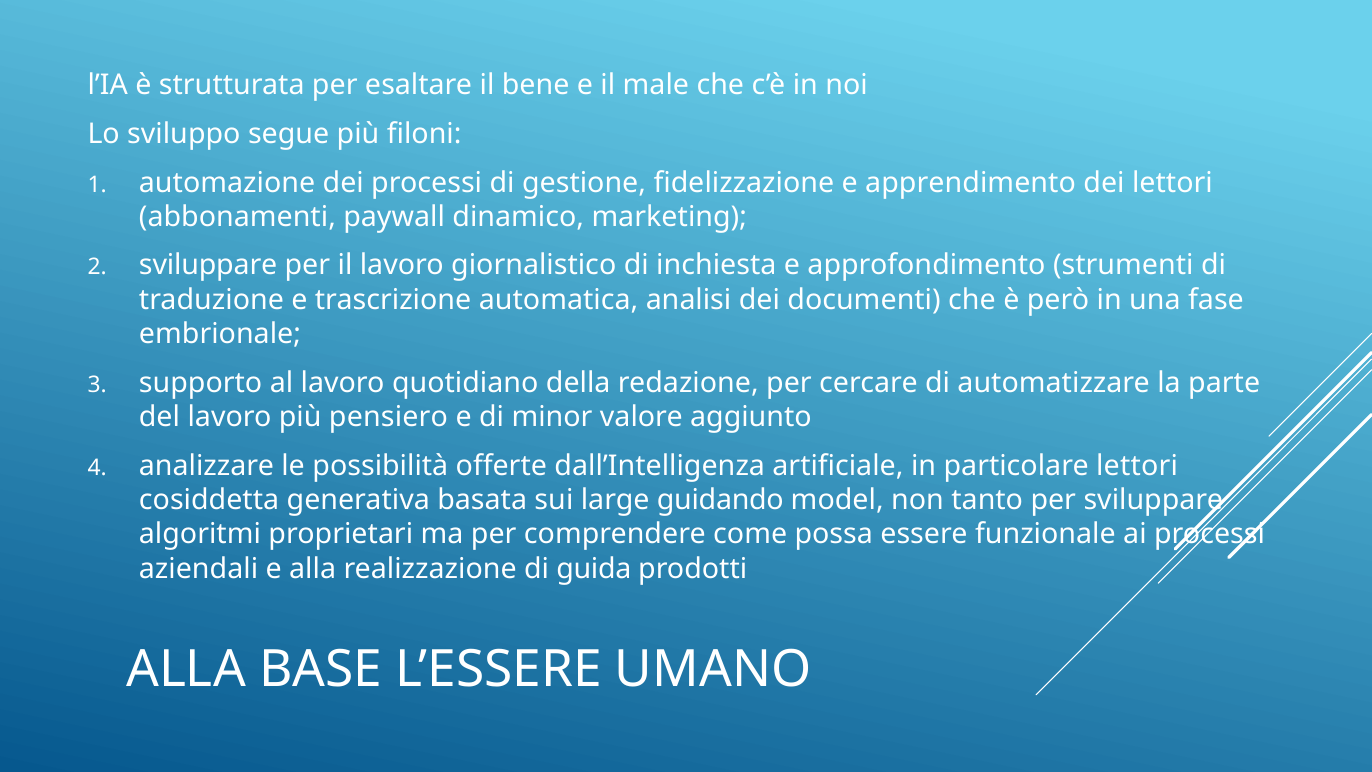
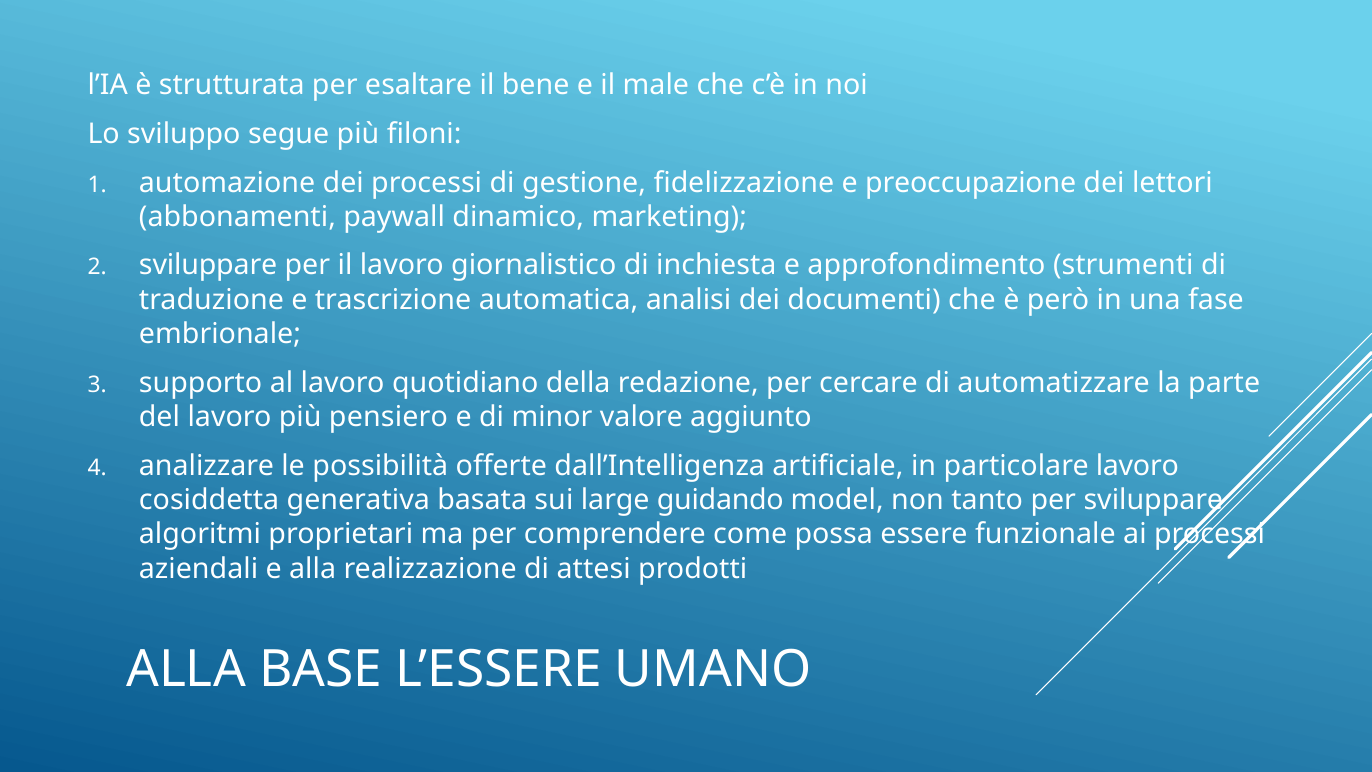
apprendimento: apprendimento -> preoccupazione
particolare lettori: lettori -> lavoro
guida: guida -> attesi
